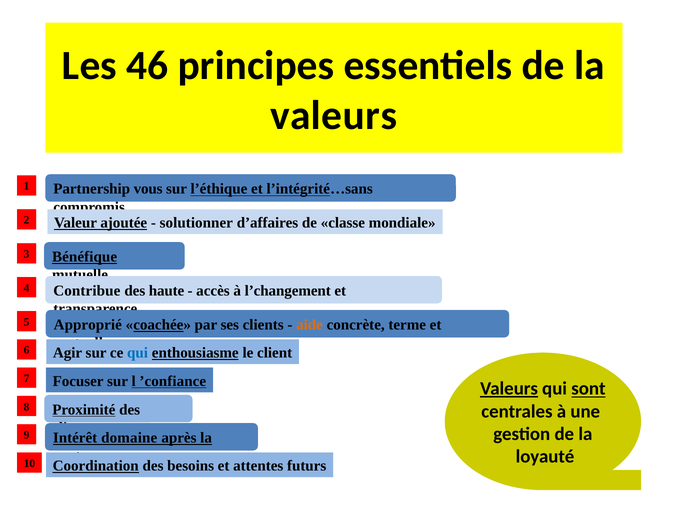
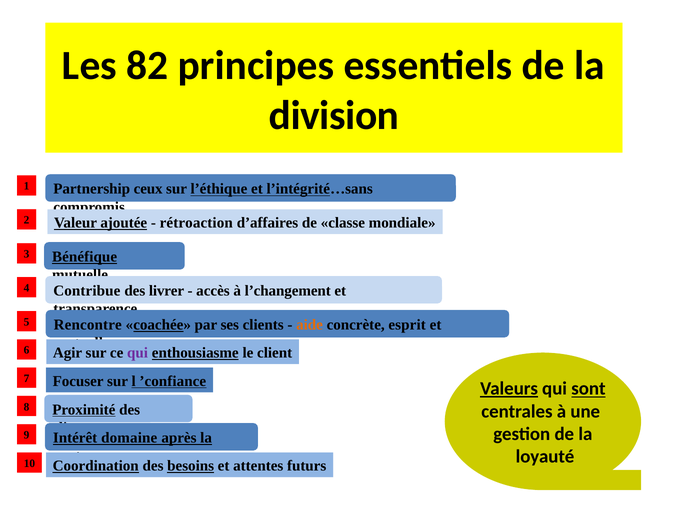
46: 46 -> 82
valeurs at (334, 115): valeurs -> division
vous: vous -> ceux
solutionner: solutionner -> rétroaction
haute: haute -> livrer
Approprié: Approprié -> Rencontre
terme: terme -> esprit
qui at (138, 353) colour: blue -> purple
besoins underline: none -> present
